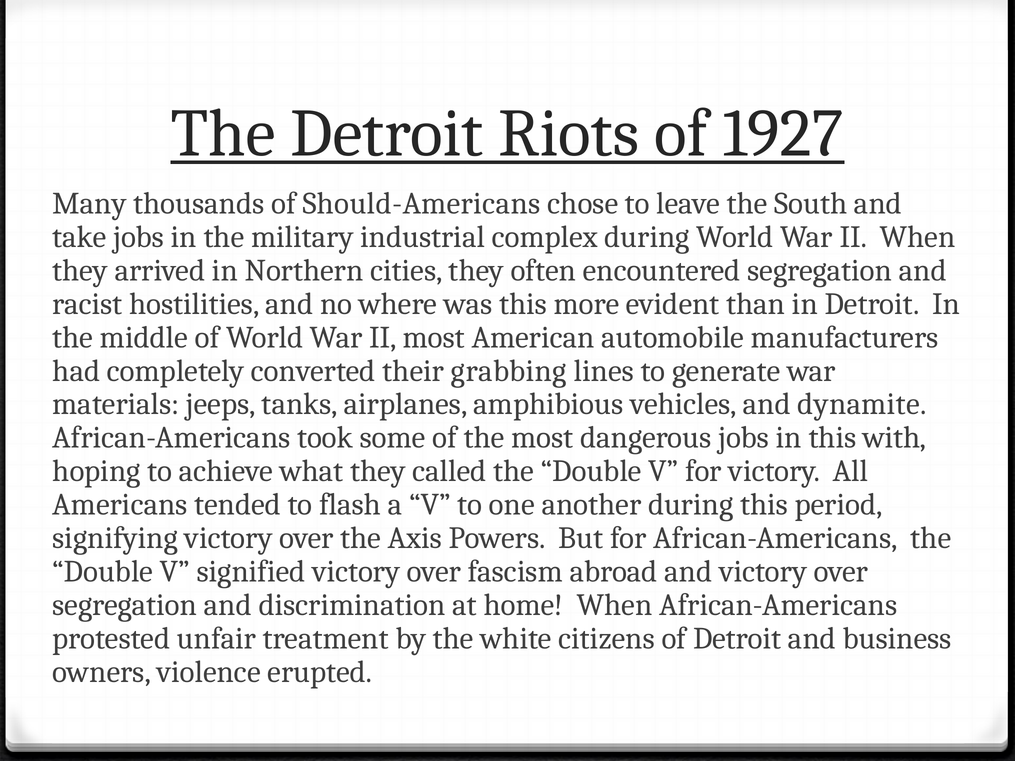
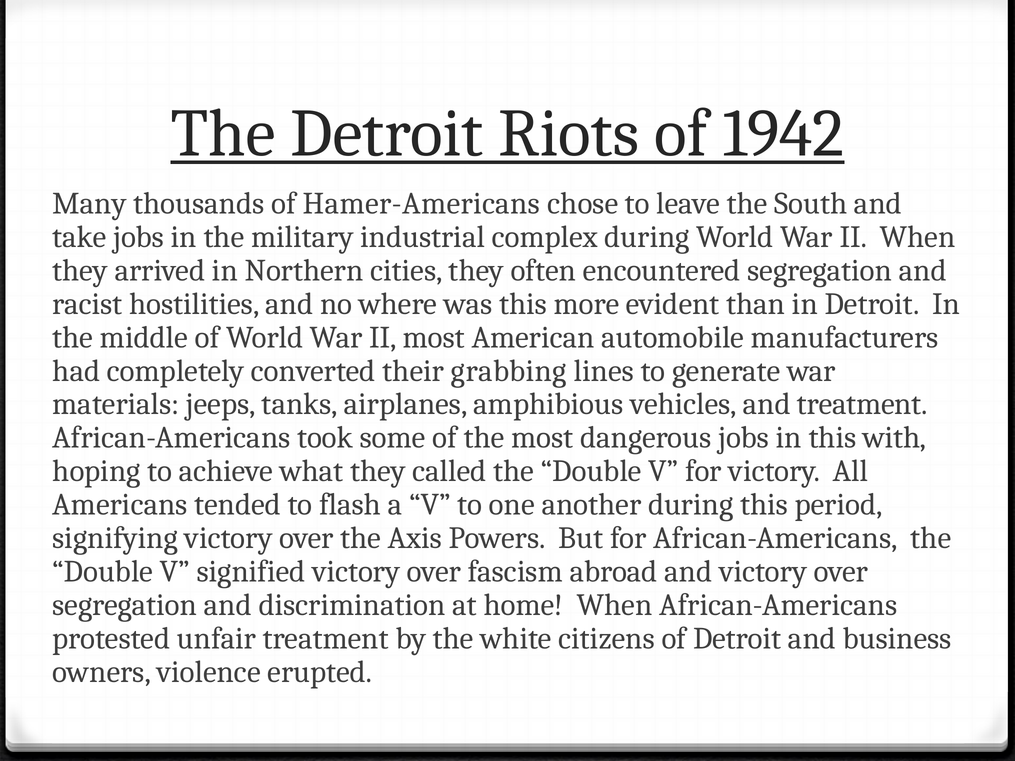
1927: 1927 -> 1942
Should-Americans: Should-Americans -> Hamer-Americans
and dynamite: dynamite -> treatment
